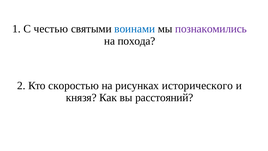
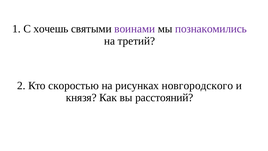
честью: честью -> хочешь
воинами colour: blue -> purple
похода: похода -> третий
исторического: исторического -> новгородского
